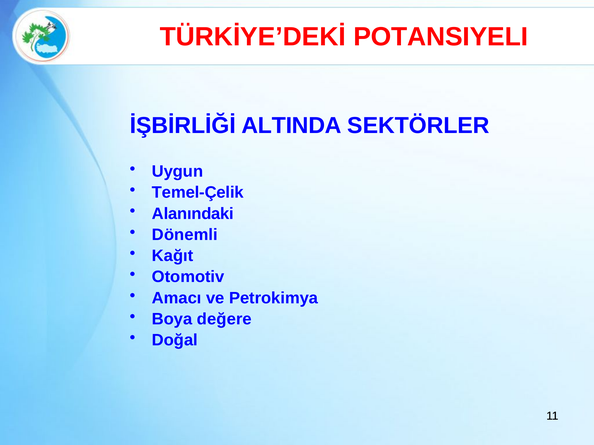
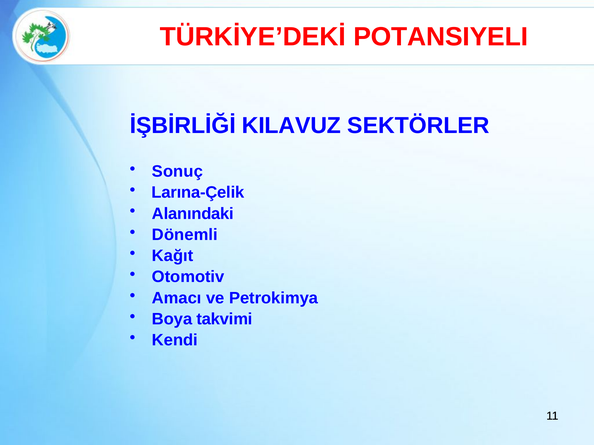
ALTINDA: ALTINDA -> KILAVUZ
Uygun: Uygun -> Sonuç
Temel-Çelik: Temel-Çelik -> Larına-Çelik
değere: değere -> takvimi
Doğal: Doğal -> Kendi
